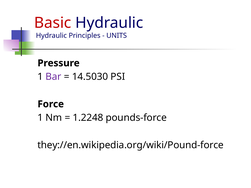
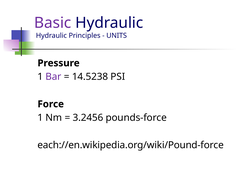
Basic colour: red -> purple
14.5030: 14.5030 -> 14.5238
1.2248: 1.2248 -> 3.2456
they://en.wikipedia.org/wiki/Pound-force: they://en.wikipedia.org/wiki/Pound-force -> each://en.wikipedia.org/wiki/Pound-force
